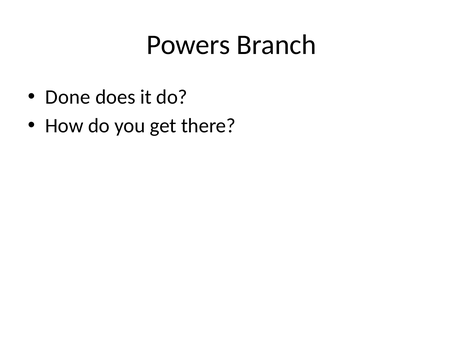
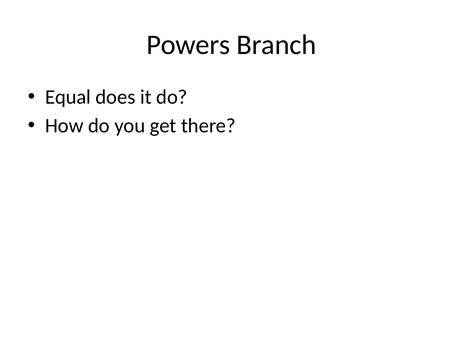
Done: Done -> Equal
